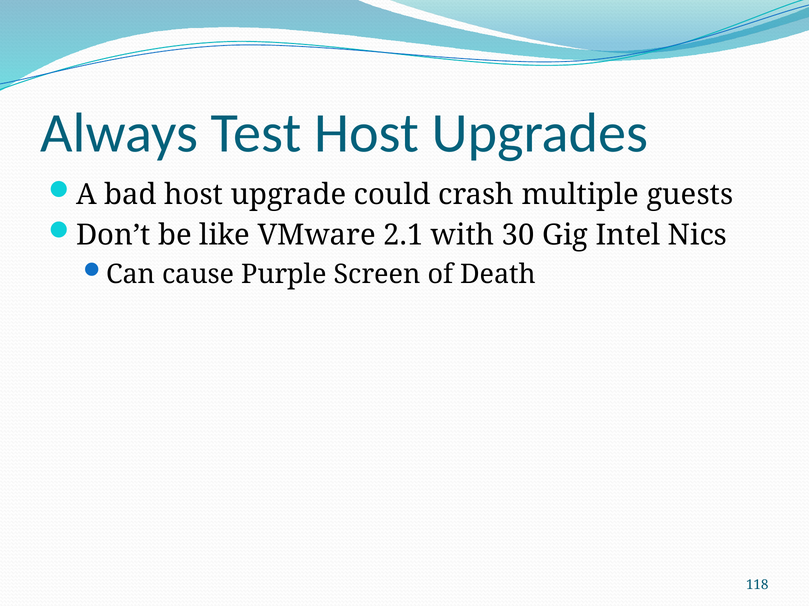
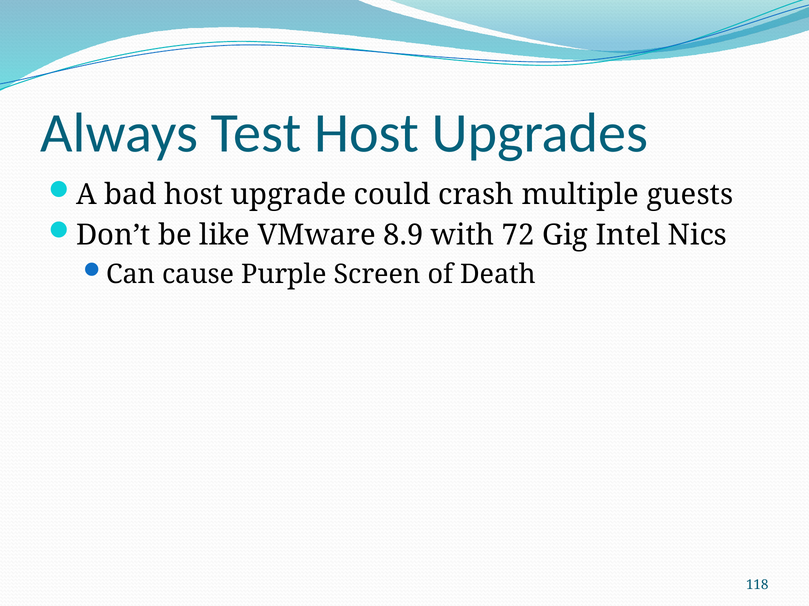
2.1: 2.1 -> 8.9
30: 30 -> 72
